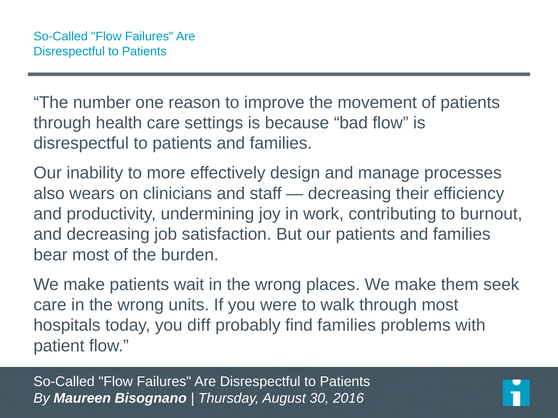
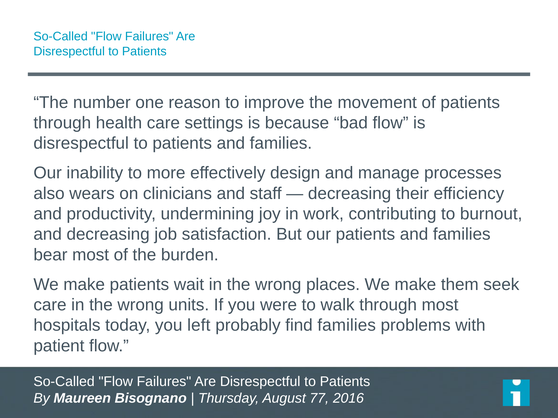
diff: diff -> left
30: 30 -> 77
